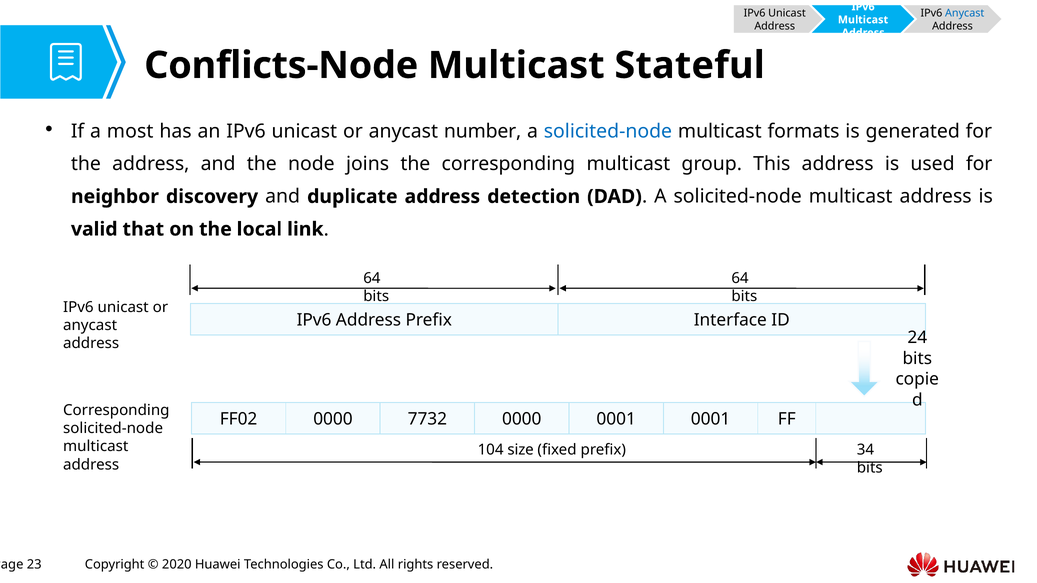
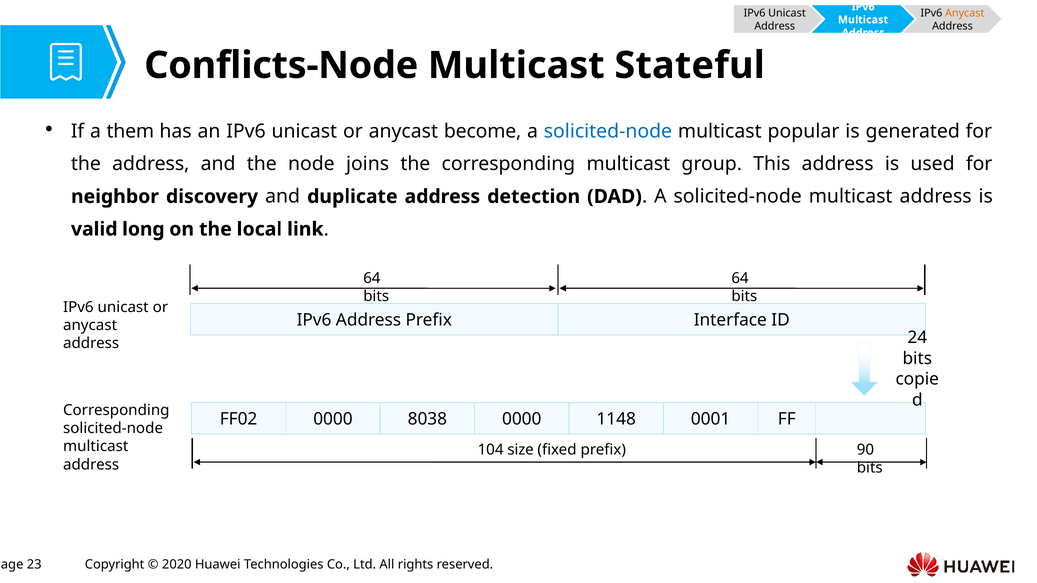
Anycast at (965, 13) colour: blue -> orange
most: most -> them
number: number -> become
formats: formats -> popular
that: that -> long
7732: 7732 -> 8038
0000 0001: 0001 -> 1148
34: 34 -> 90
